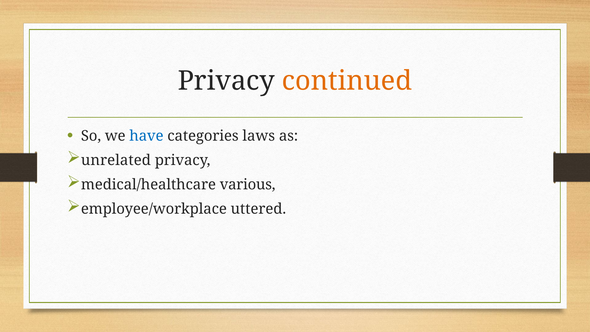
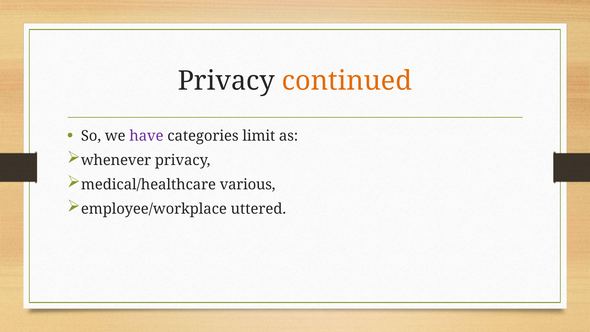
have colour: blue -> purple
laws: laws -> limit
unrelated: unrelated -> whenever
